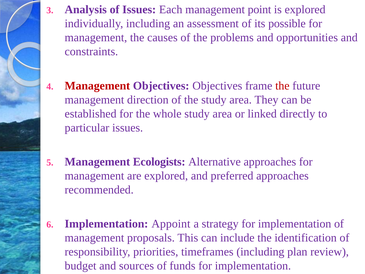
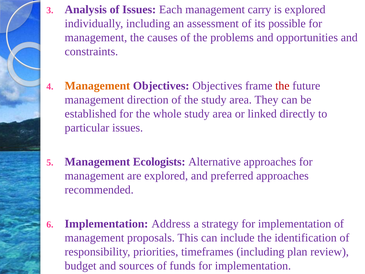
point: point -> carry
Management at (97, 86) colour: red -> orange
Appoint: Appoint -> Address
